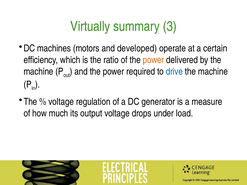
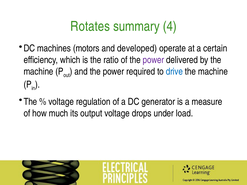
Virtually: Virtually -> Rotates
3: 3 -> 4
power at (153, 60) colour: orange -> purple
